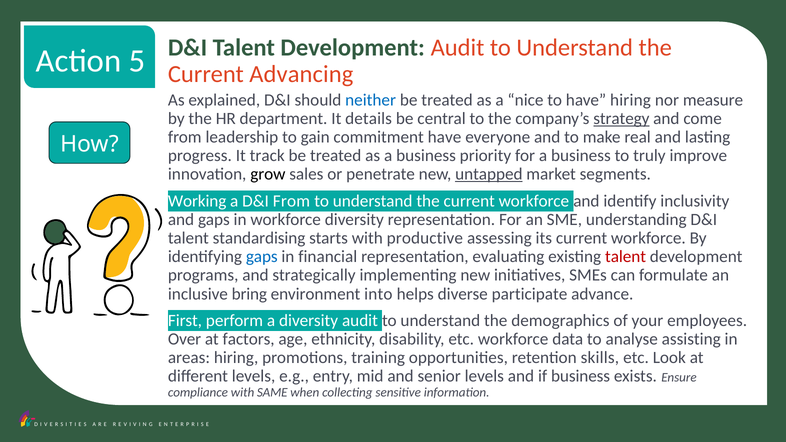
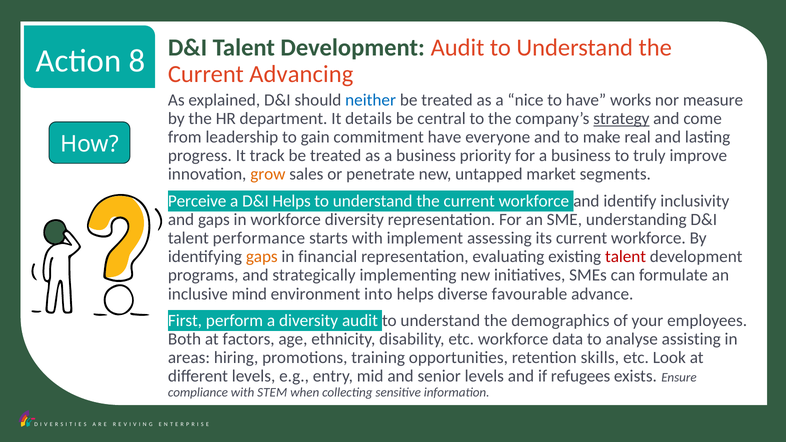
5: 5 -> 8
have hiring: hiring -> works
grow colour: black -> orange
untapped underline: present -> none
Working: Working -> Perceive
D&I From: From -> Helps
standardising: standardising -> performance
productive: productive -> implement
gaps at (262, 257) colour: blue -> orange
bring: bring -> mind
participate: participate -> favourable
Over: Over -> Both
if business: business -> refugees
SAME: SAME -> STEM
